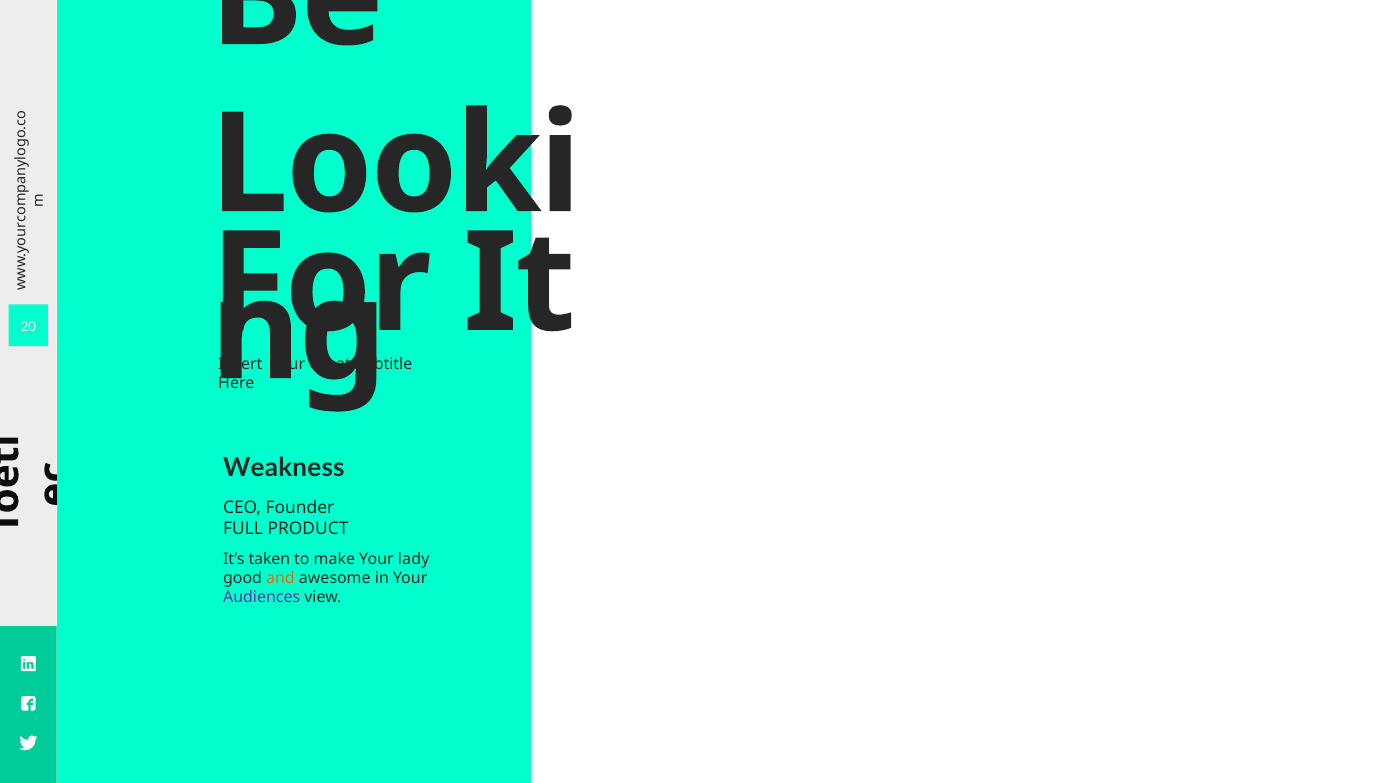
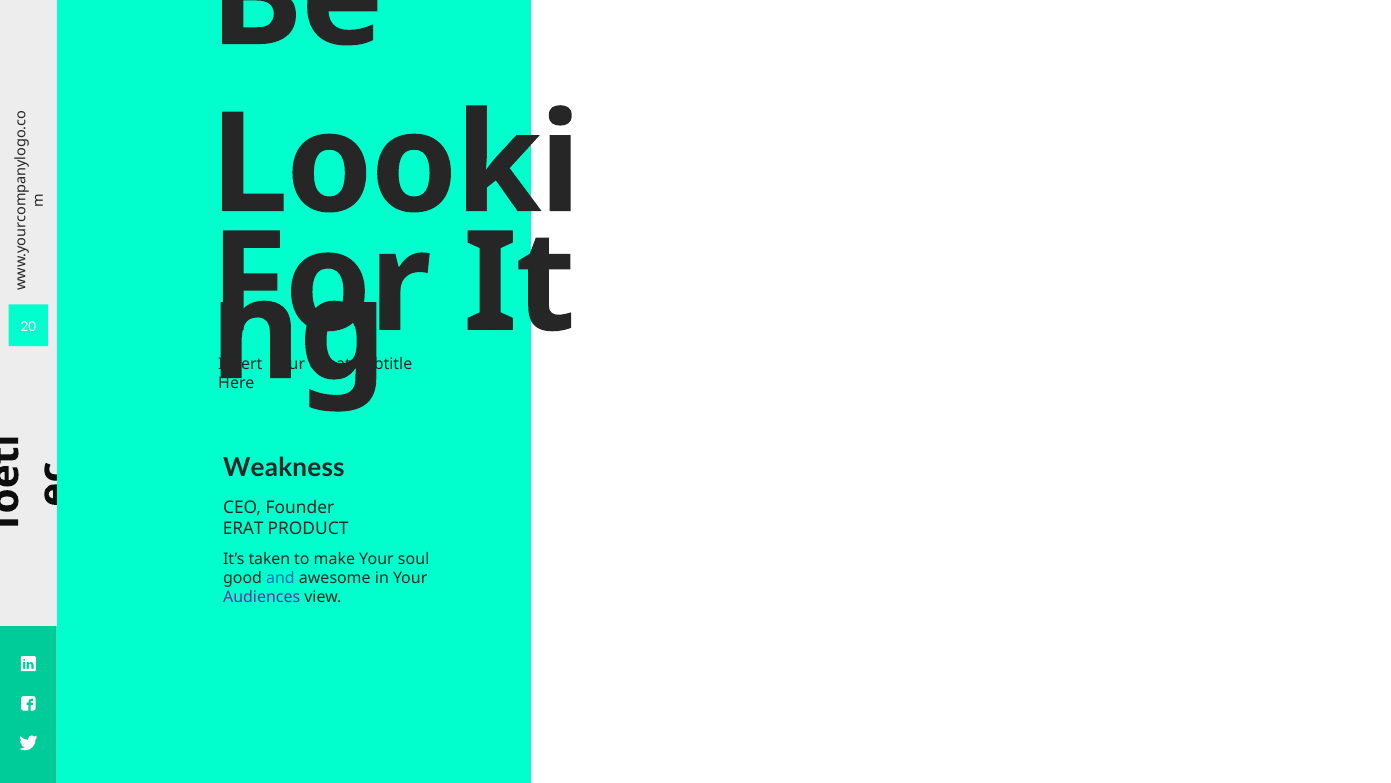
FULL: FULL -> ERAT
lady: lady -> soul
and colour: orange -> blue
